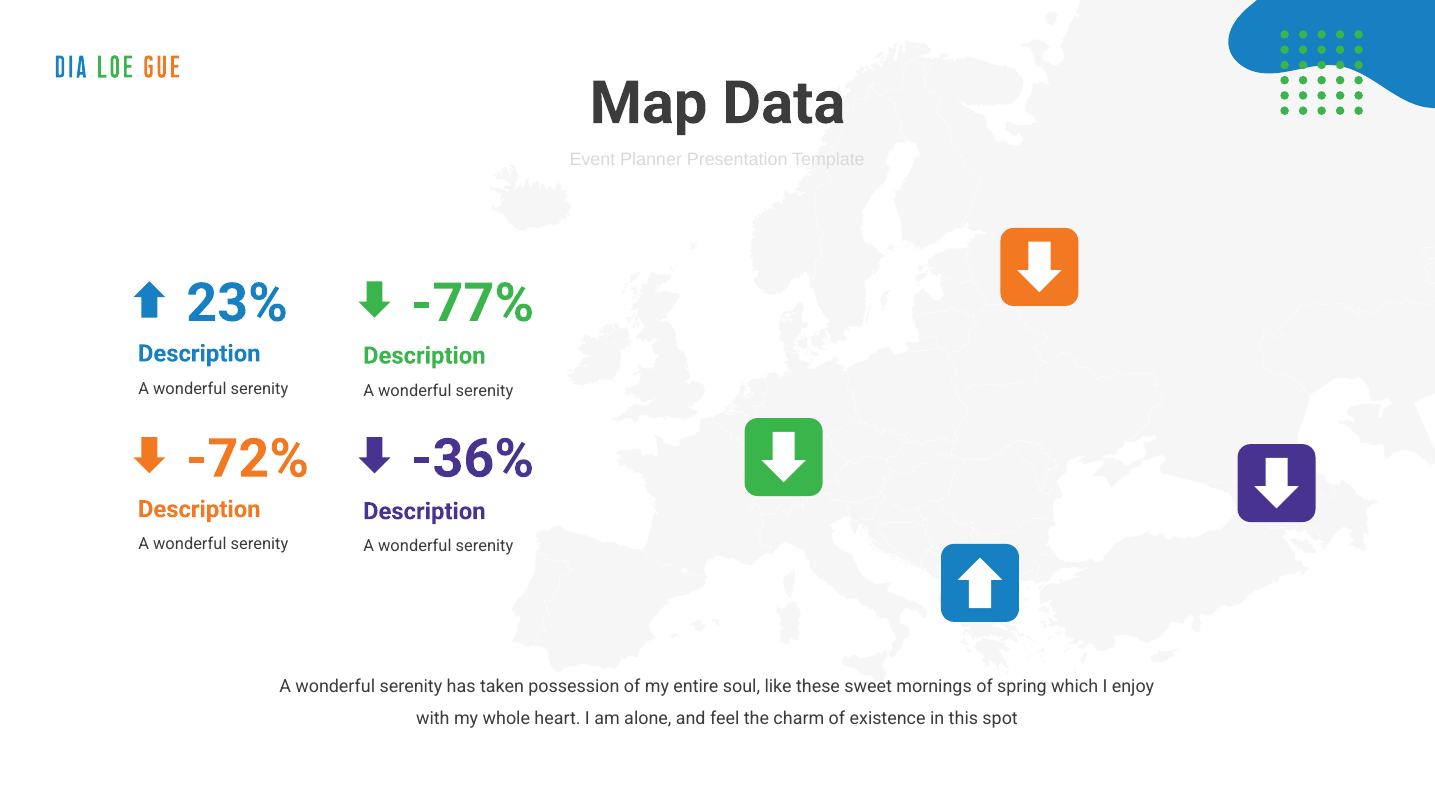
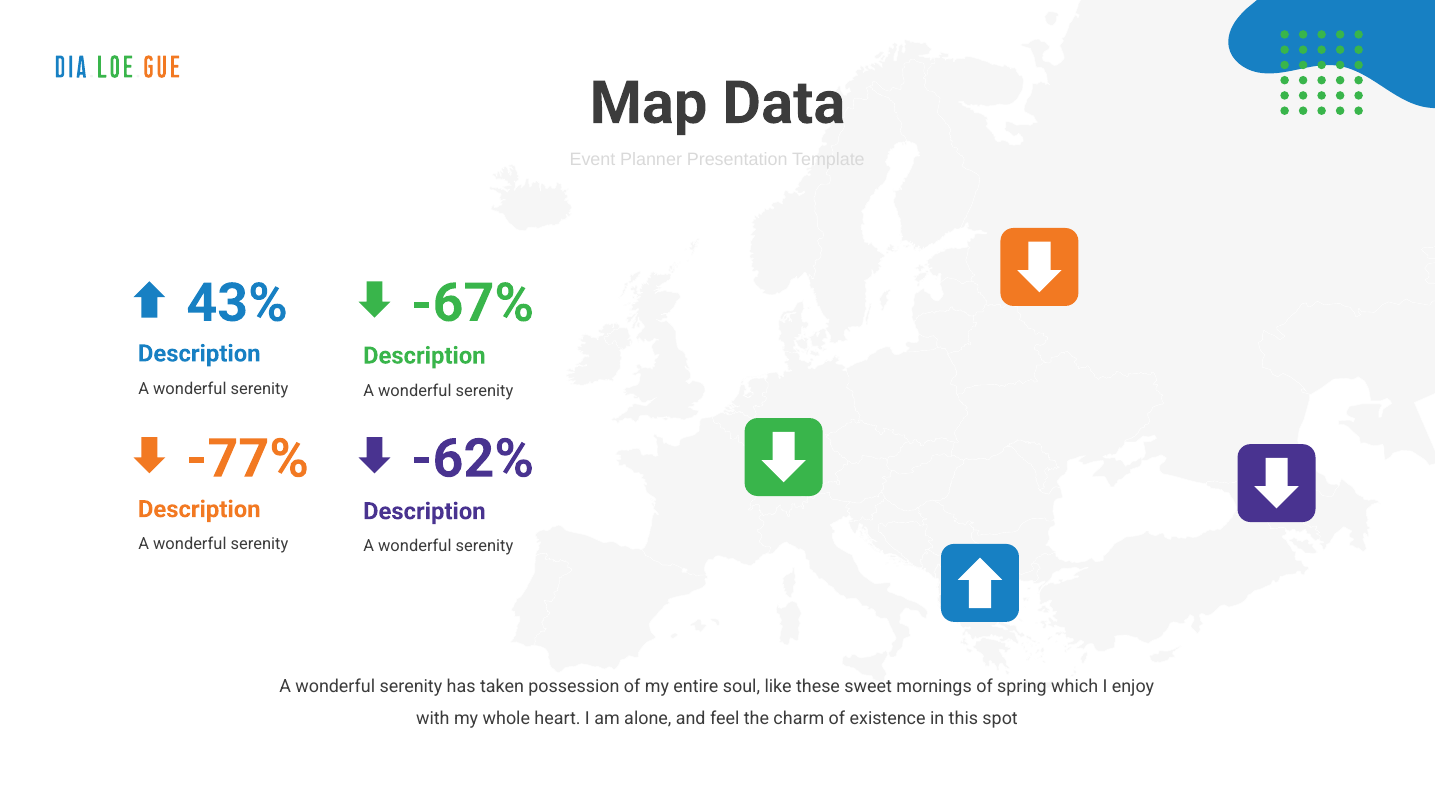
23%: 23% -> 43%
-77%: -77% -> -67%
-72%: -72% -> -77%
-36%: -36% -> -62%
